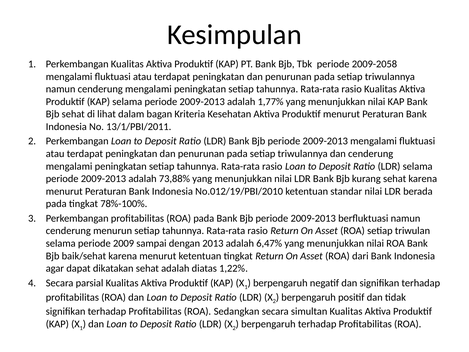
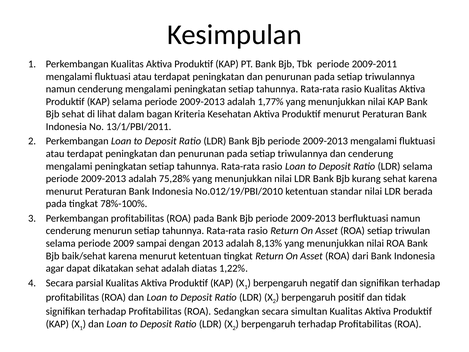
2009-2058: 2009-2058 -> 2009-2011
73,88%: 73,88% -> 75,28%
6,47%: 6,47% -> 8,13%
